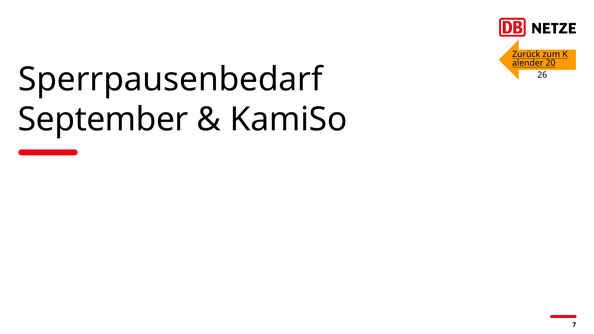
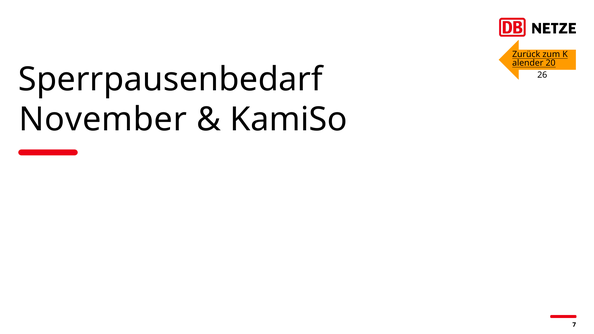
September: September -> November
